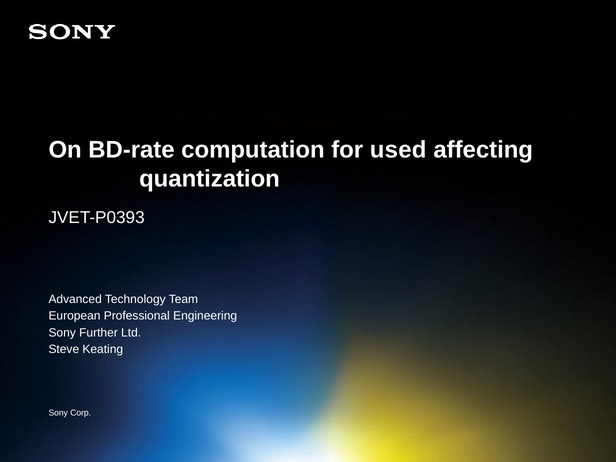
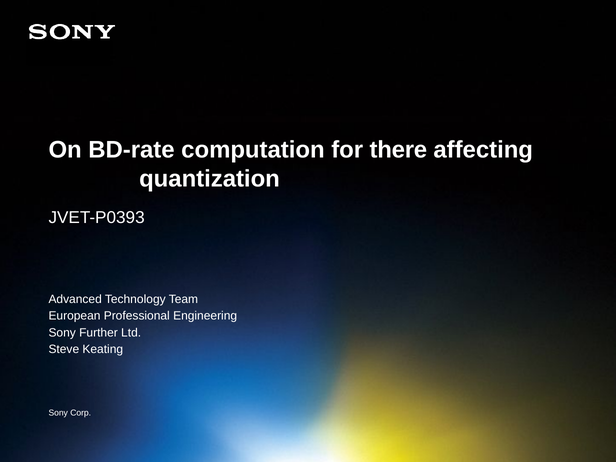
used: used -> there
